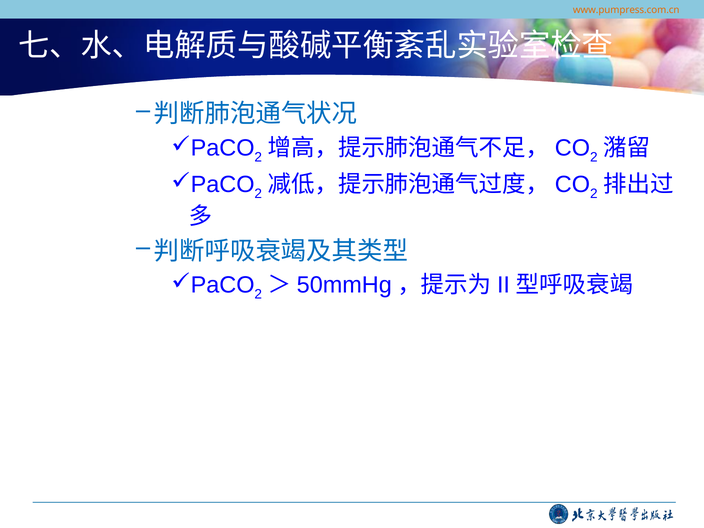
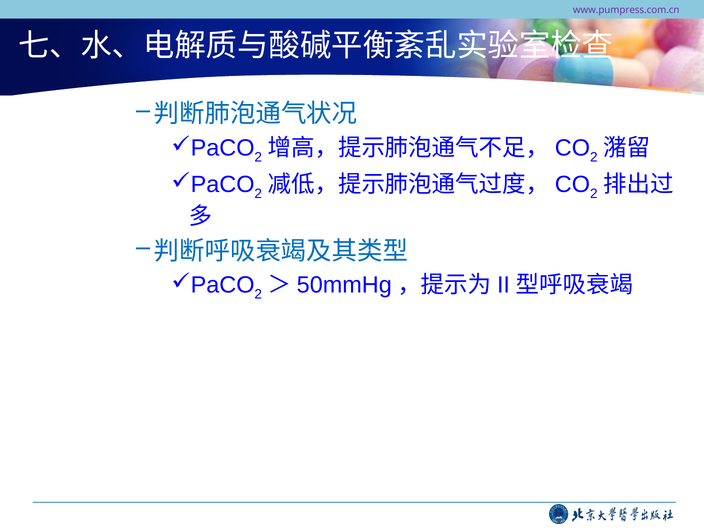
www.pumpress.com.cn colour: orange -> purple
